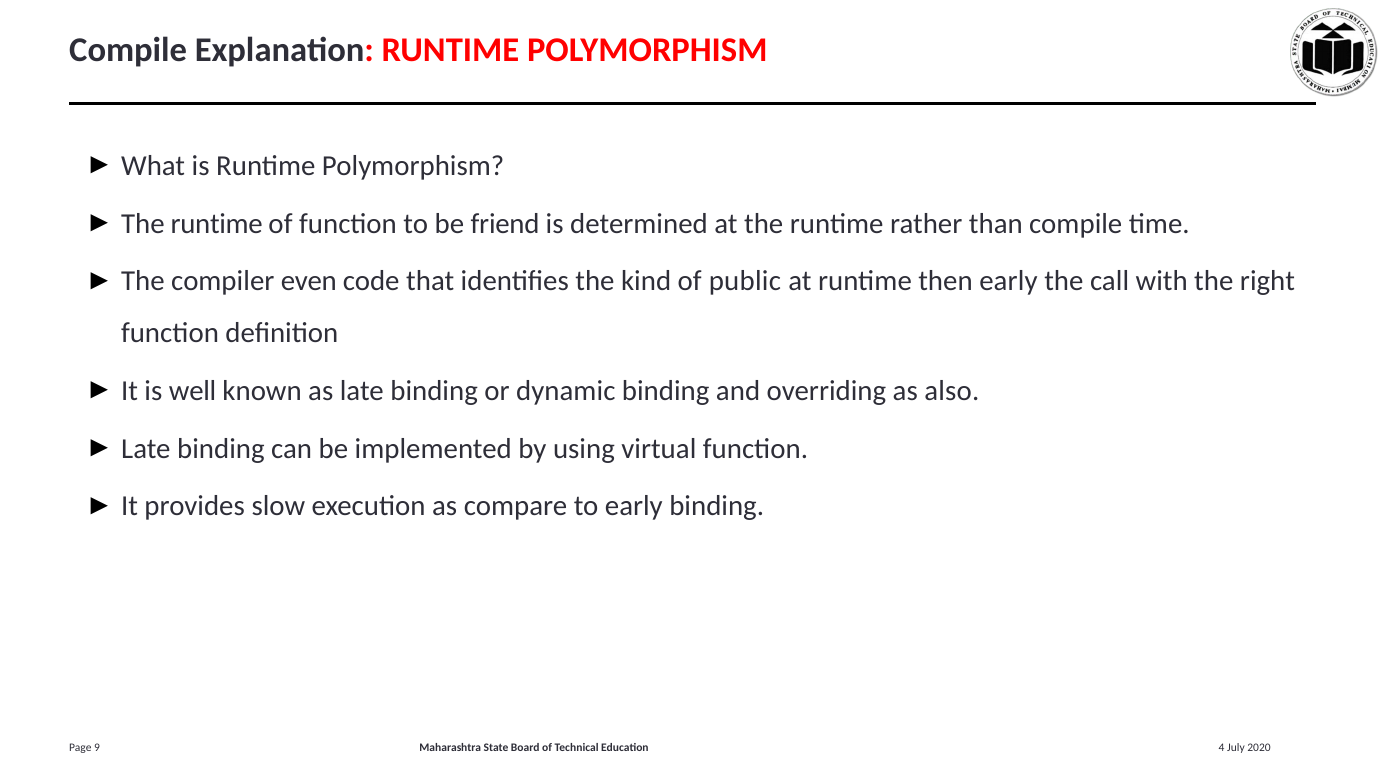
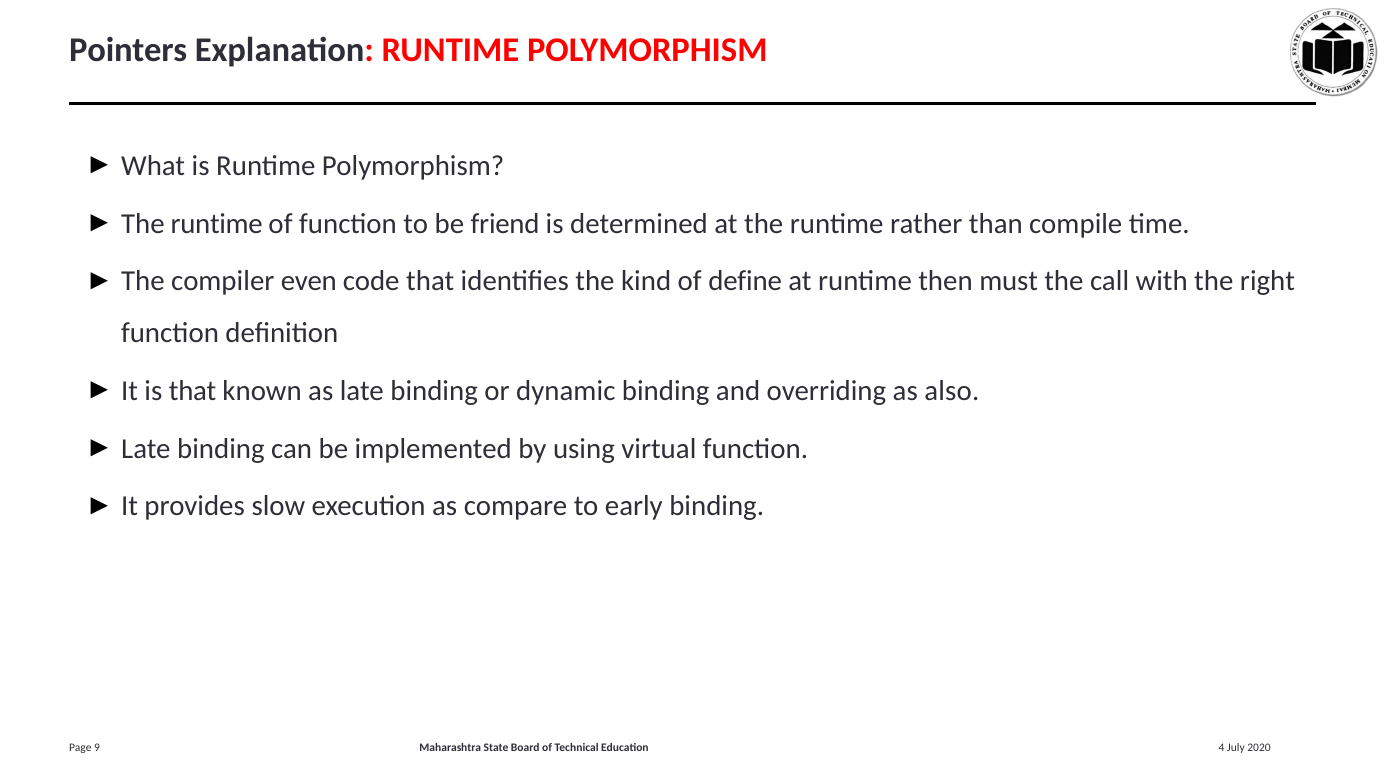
Compile at (128, 50): Compile -> Pointers
public: public -> define
then early: early -> must
is well: well -> that
